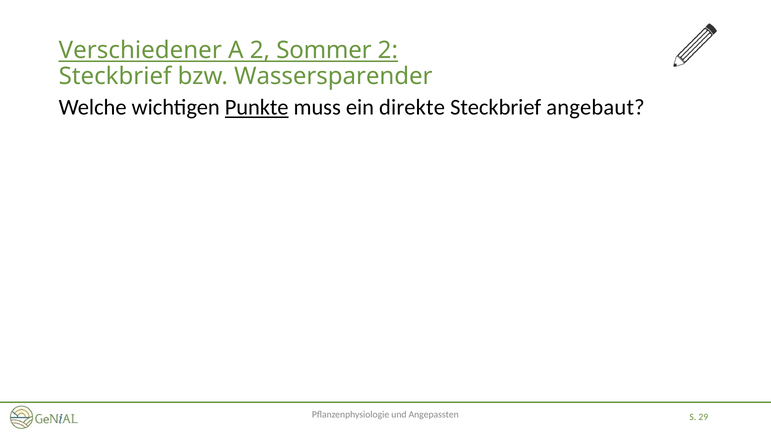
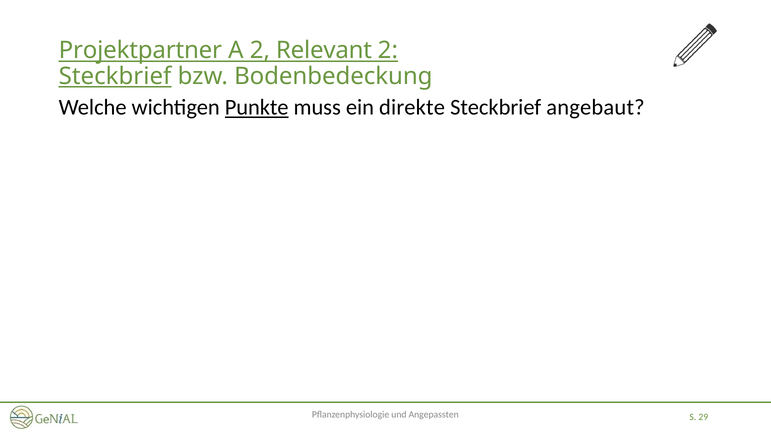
Verschiedener: Verschiedener -> Projektpartner
Sommer: Sommer -> Relevant
Steckbrief at (115, 76) underline: none -> present
Wassersparender: Wassersparender -> Bodenbedeckung
